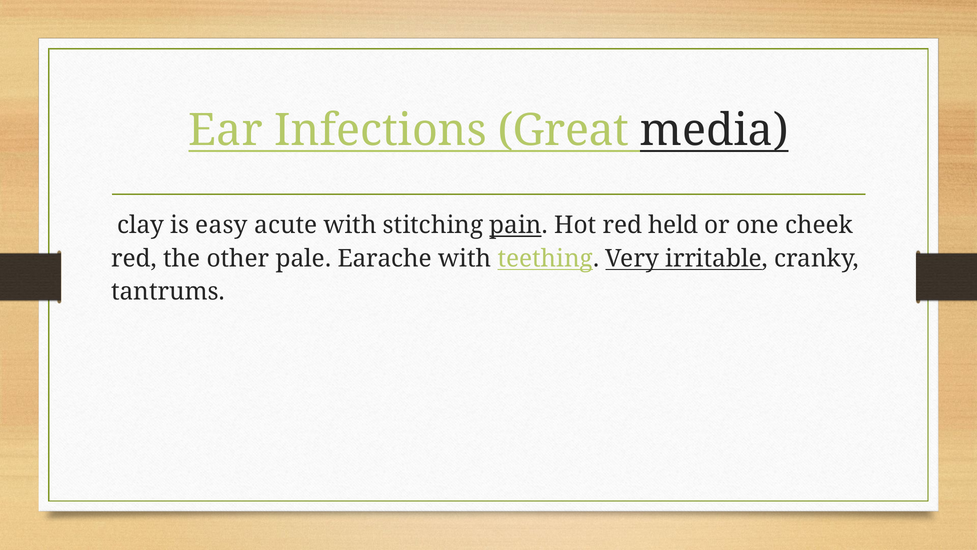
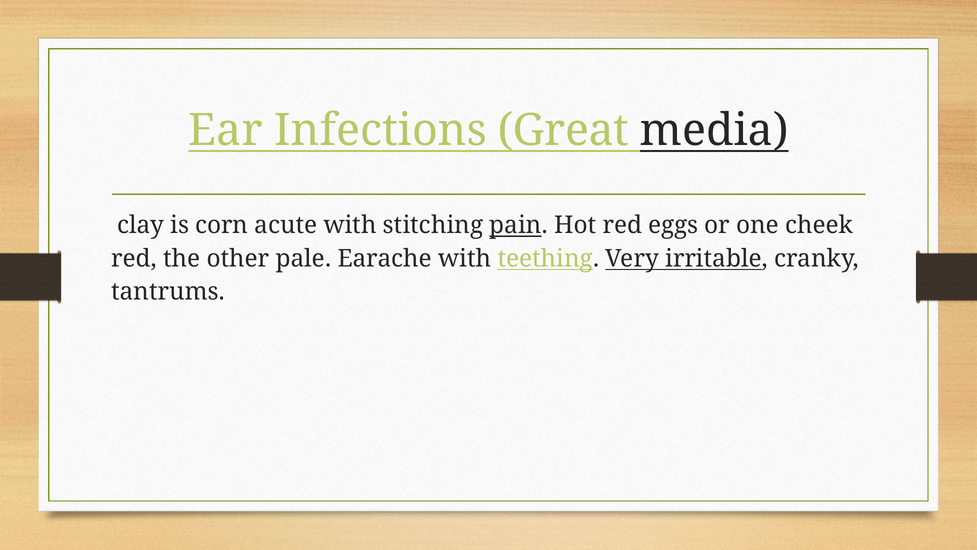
easy: easy -> corn
held: held -> eggs
